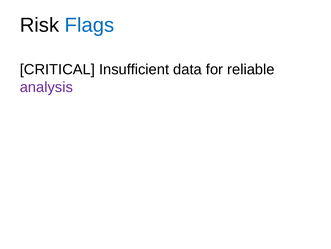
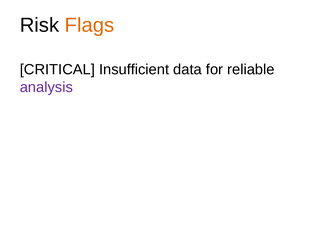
Flags colour: blue -> orange
